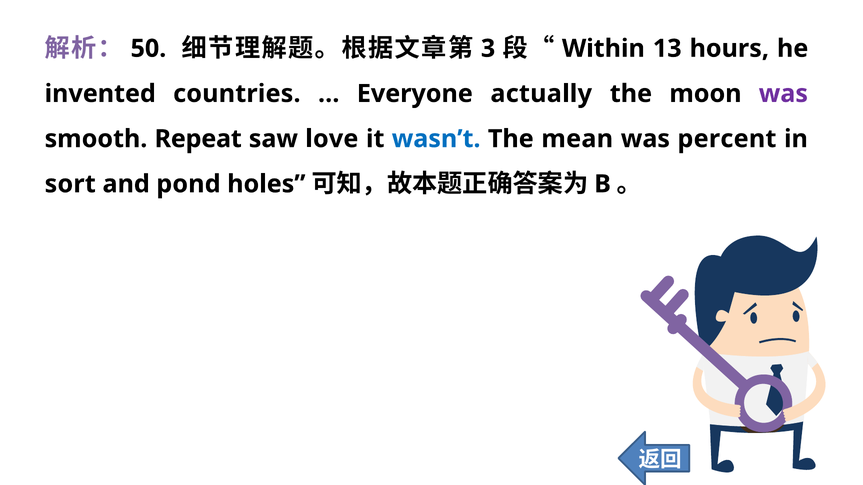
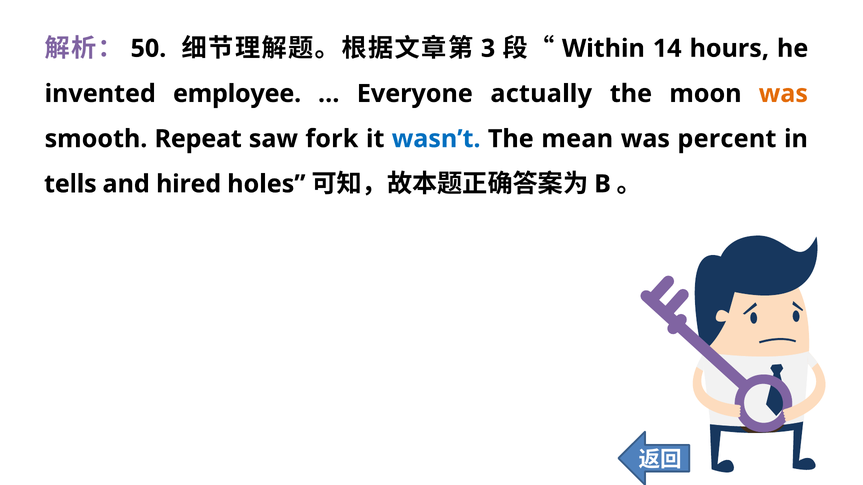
13: 13 -> 14
countries: countries -> employee
was at (783, 94) colour: purple -> orange
love: love -> fork
sort: sort -> tells
pond: pond -> hired
